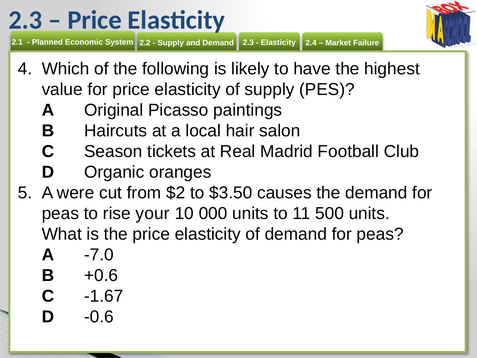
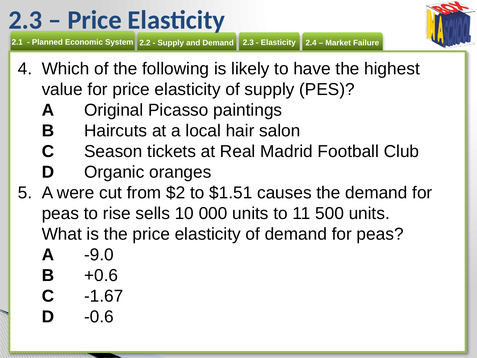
$3.50: $3.50 -> $1.51
your: your -> sells
-7.0: -7.0 -> -9.0
